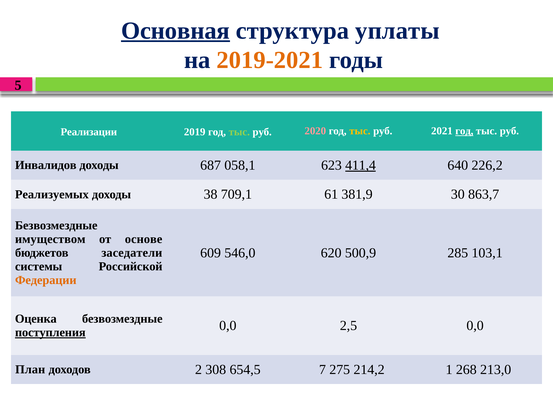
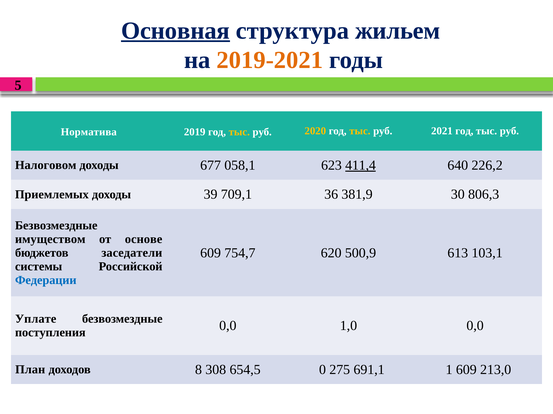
уплаты: уплаты -> жильем
Реализации: Реализации -> Норматива
тыс at (239, 132) colour: light green -> yellow
2020 colour: pink -> yellow
год at (464, 131) underline: present -> none
Инвалидов: Инвалидов -> Налоговом
687: 687 -> 677
Реализуемых: Реализуемых -> Приемлемых
38: 38 -> 39
61: 61 -> 36
863,7: 863,7 -> 806,3
546,0: 546,0 -> 754,7
285: 285 -> 613
Федерации colour: orange -> blue
Оценка: Оценка -> Уплате
поступления underline: present -> none
2,5: 2,5 -> 1,0
2: 2 -> 8
7: 7 -> 0
214,2: 214,2 -> 691,1
1 268: 268 -> 609
